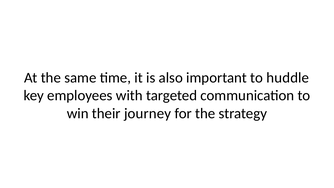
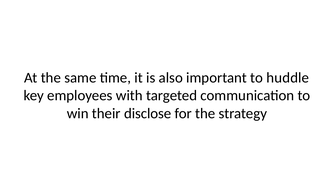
journey: journey -> disclose
